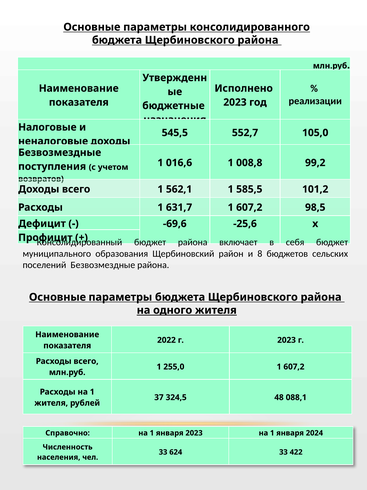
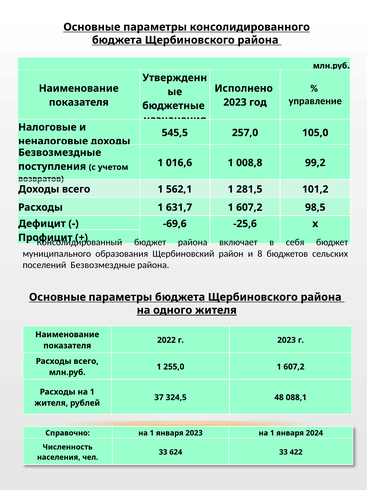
реализации: реализации -> управление
552,7: 552,7 -> 257,0
585,5: 585,5 -> 281,5
